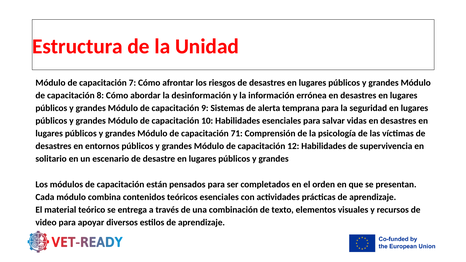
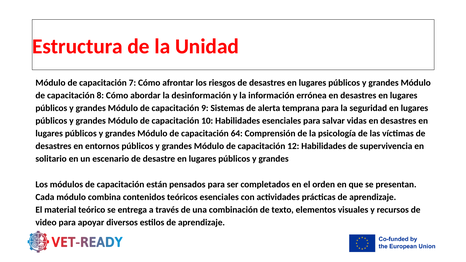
71: 71 -> 64
